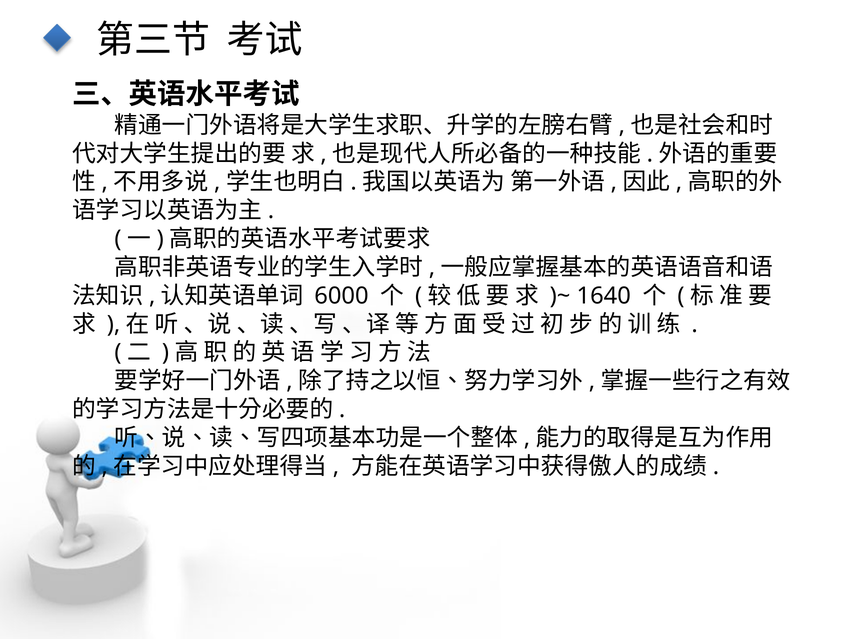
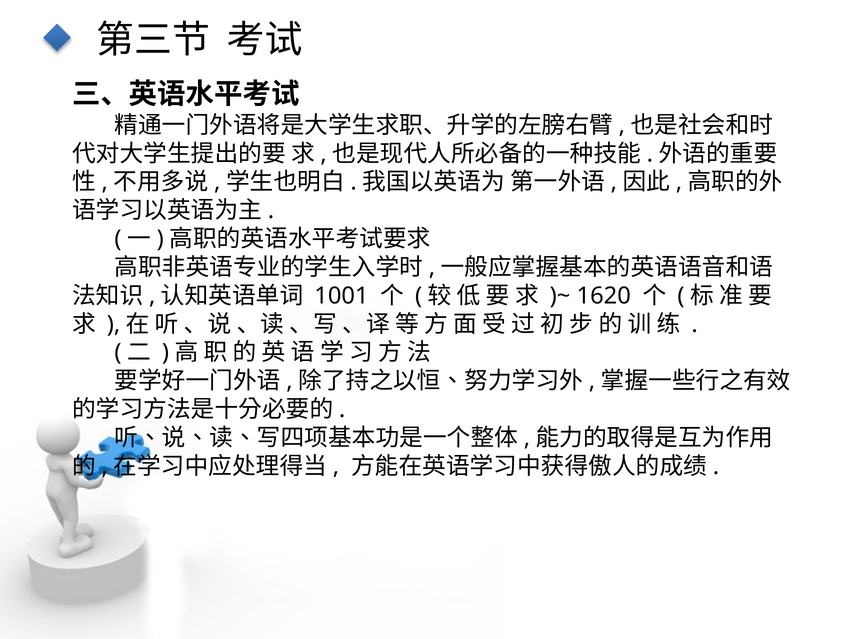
6000: 6000 -> 1001
1640: 1640 -> 1620
